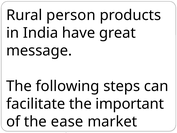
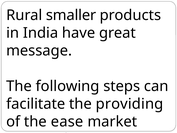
person: person -> smaller
important: important -> providing
